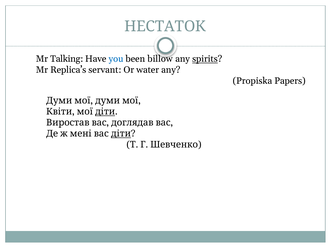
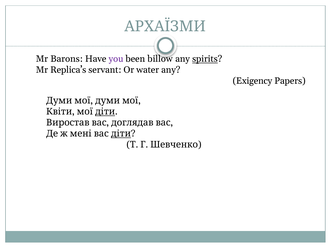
НЕСТАТОК: НЕСТАТОК -> АРХАЇЗМИ
Talking: Talking -> Barons
you colour: blue -> purple
Propiska: Propiska -> Exigency
